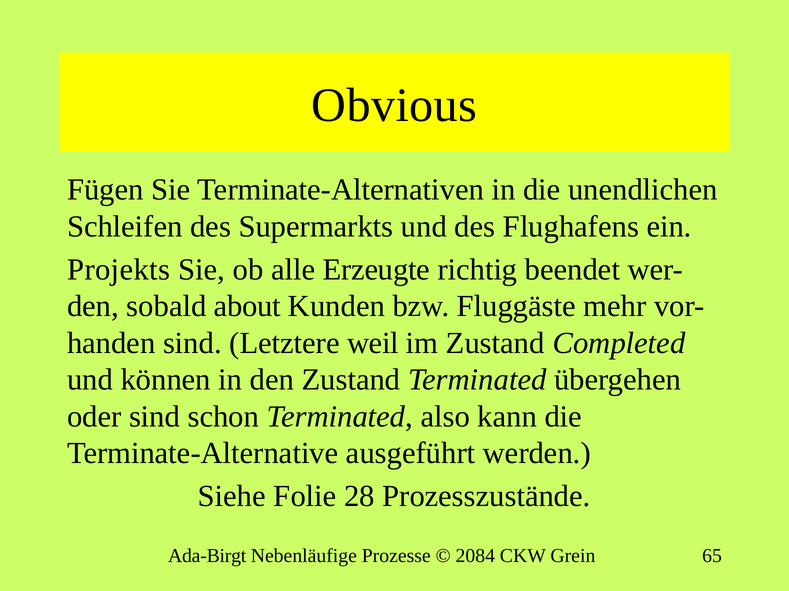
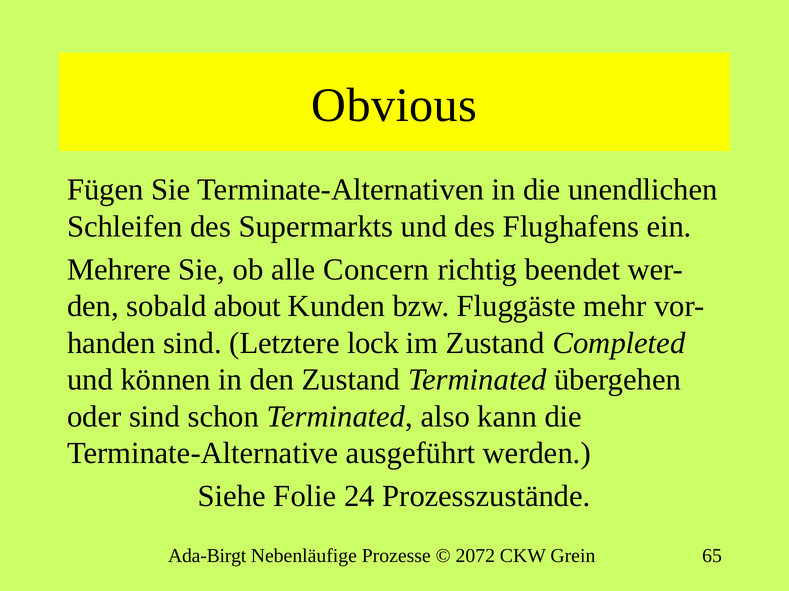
Projekts: Projekts -> Mehrere
Erzeugte: Erzeugte -> Concern
weil: weil -> lock
28: 28 -> 24
2084: 2084 -> 2072
